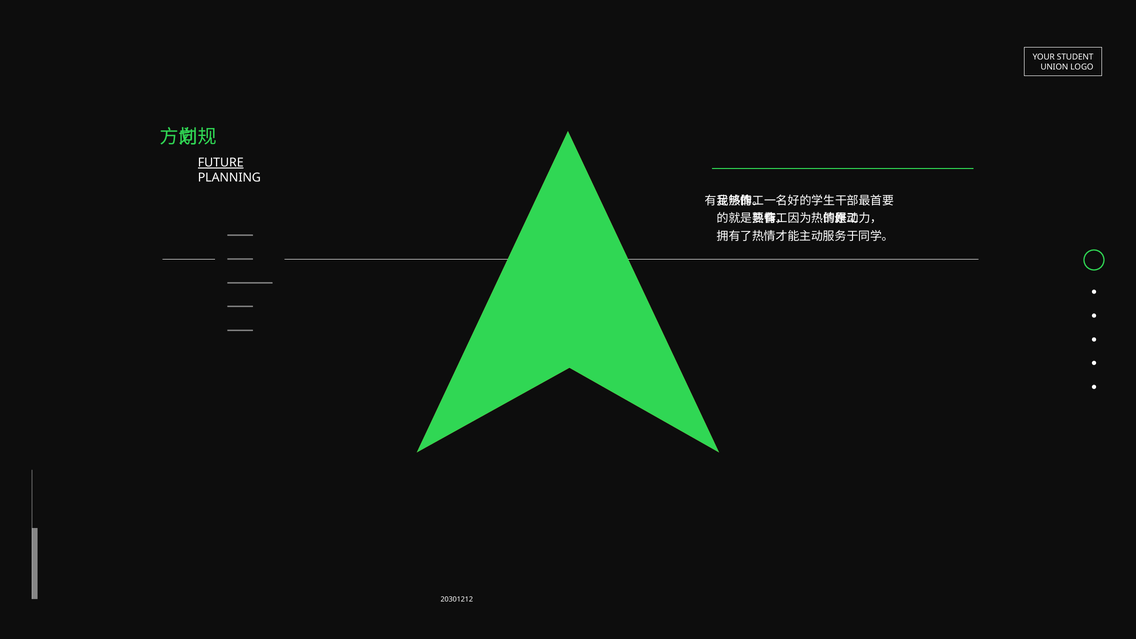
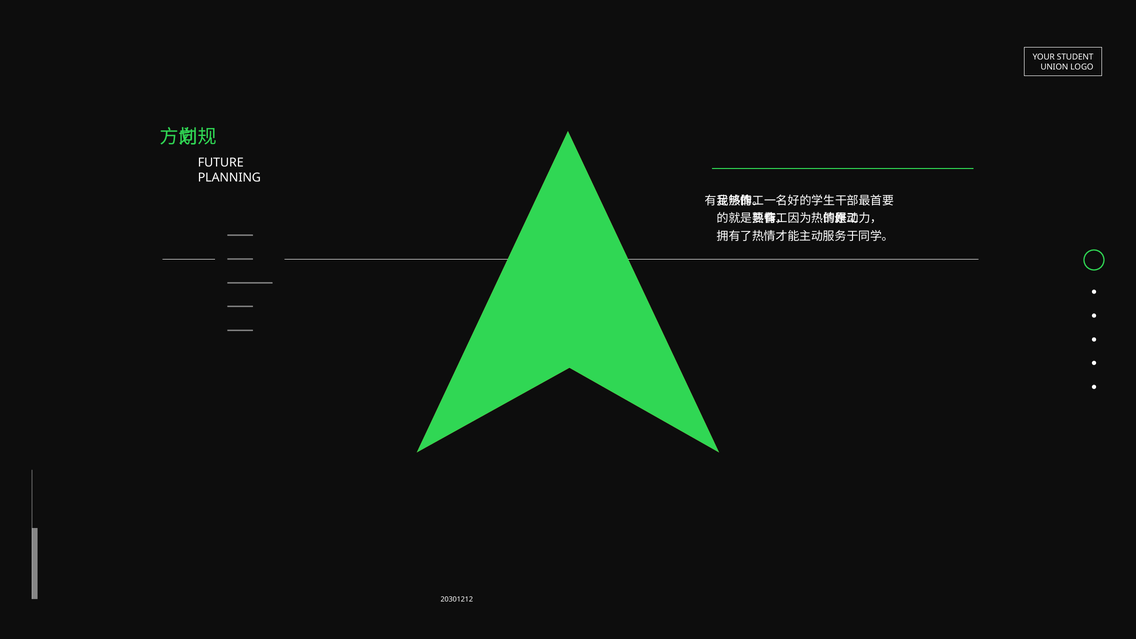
FUTURE underline: present -> none
